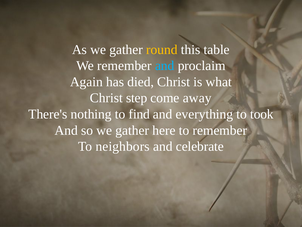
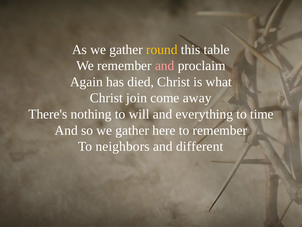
and at (165, 66) colour: light blue -> pink
step: step -> join
find: find -> will
took: took -> time
celebrate: celebrate -> different
